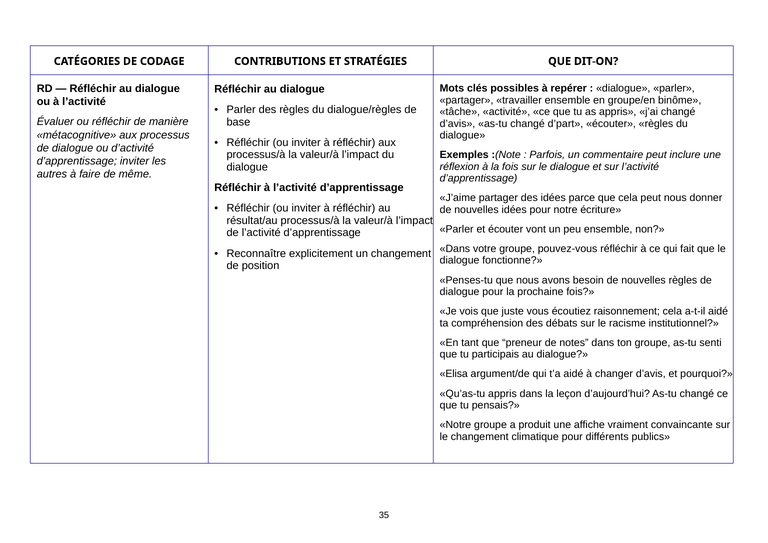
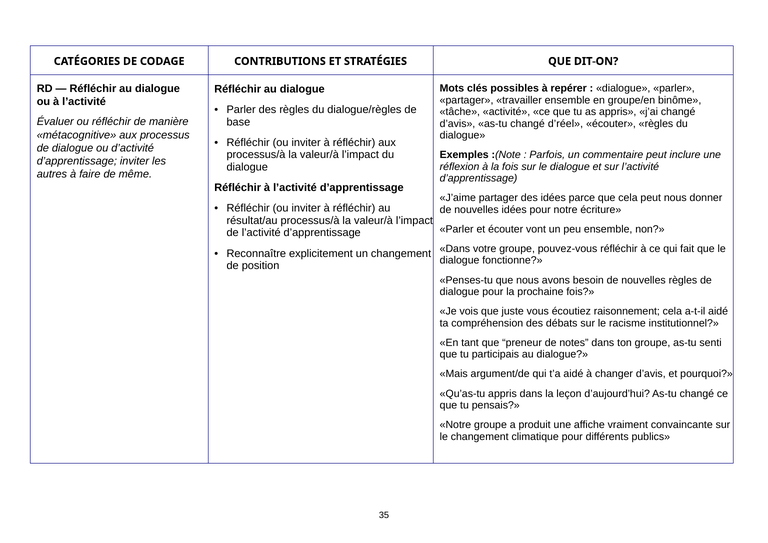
d’part: d’part -> d’réel
Elisa: Elisa -> Mais
